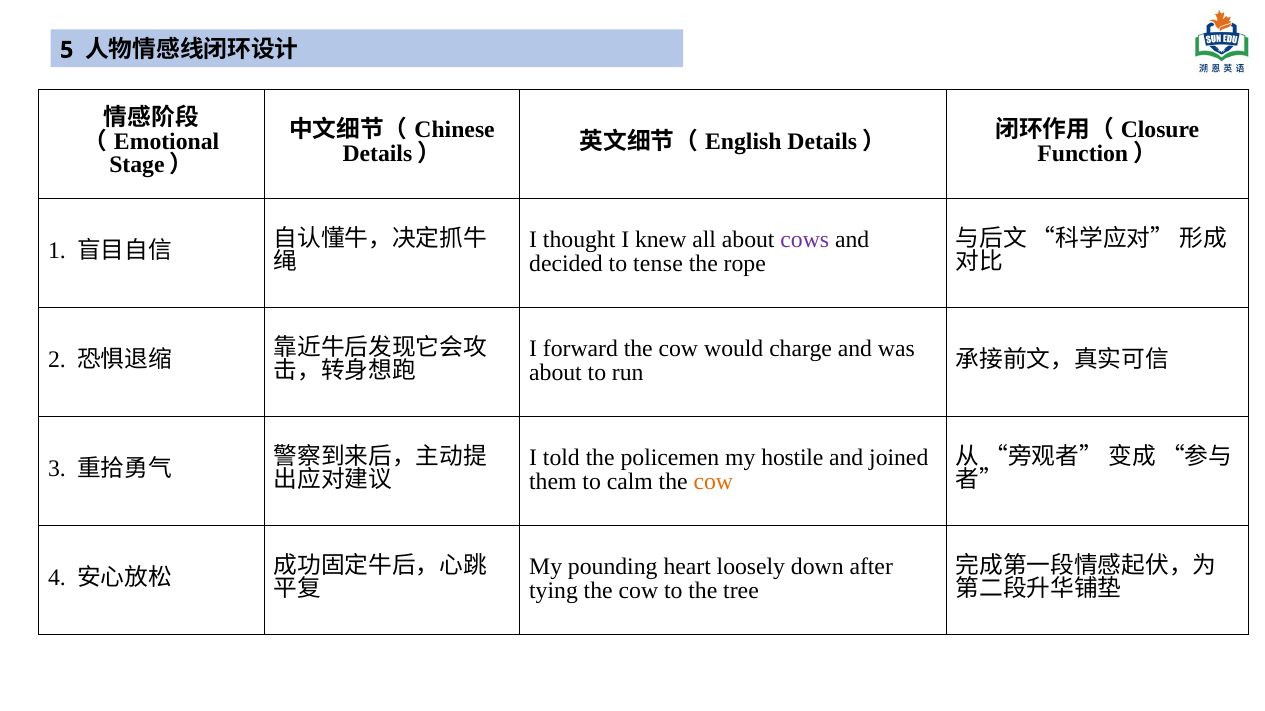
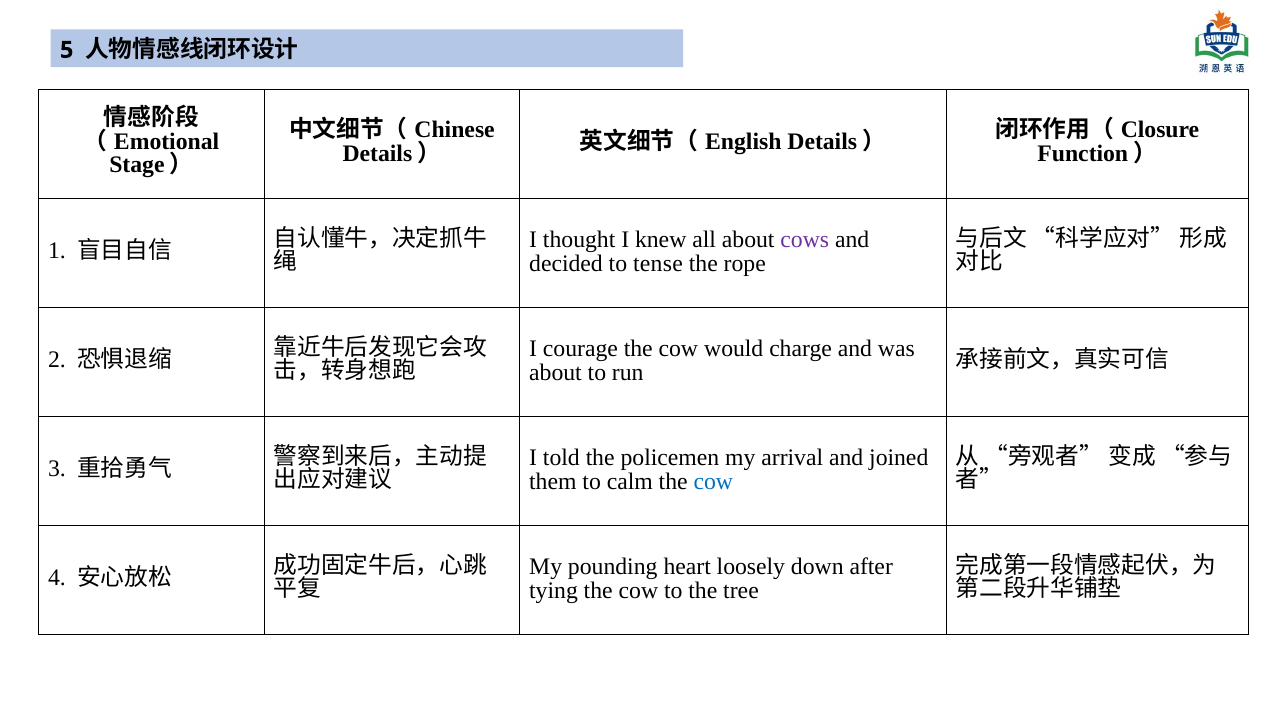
forward: forward -> courage
hostile: hostile -> arrival
cow at (713, 482) colour: orange -> blue
